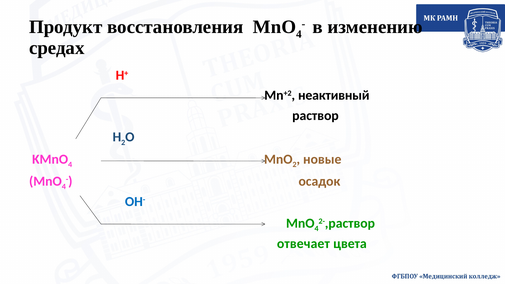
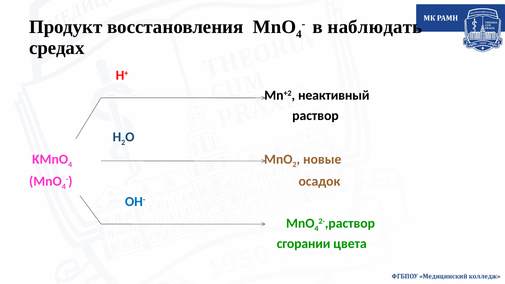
изменению: изменению -> наблюдать
отвечает: отвечает -> сгорании
